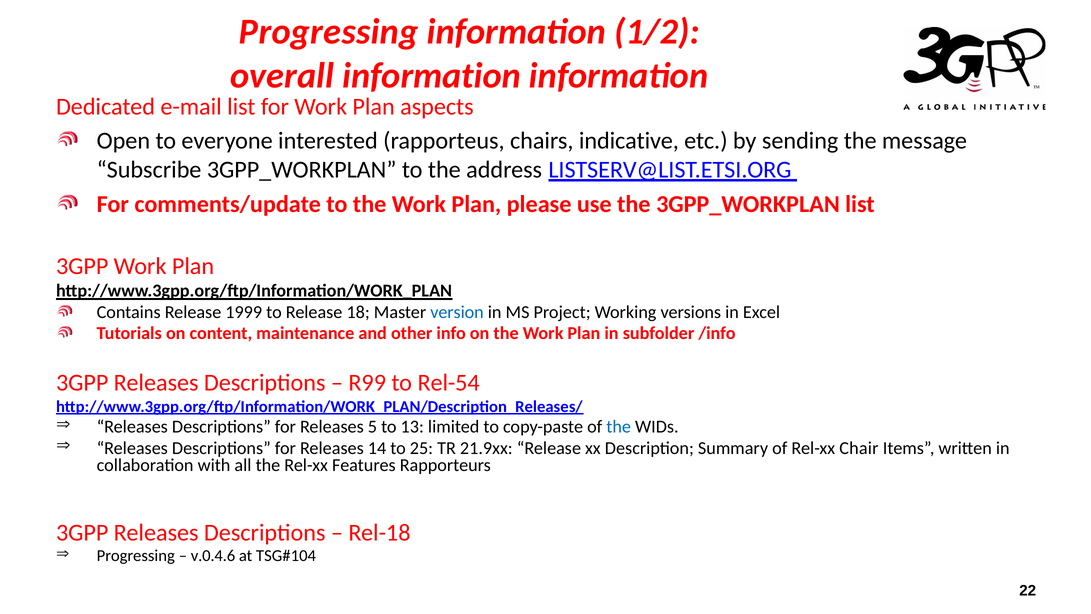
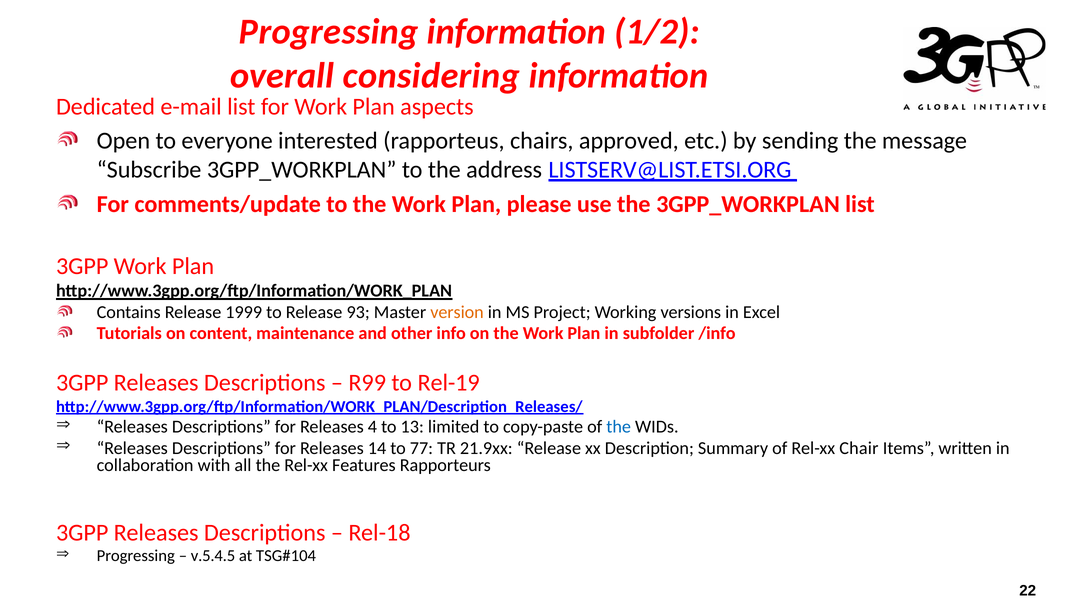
overall information: information -> considering
indicative: indicative -> approved
18: 18 -> 93
version colour: blue -> orange
Rel-54: Rel-54 -> Rel-19
5: 5 -> 4
25: 25 -> 77
v.0.4.6: v.0.4.6 -> v.5.4.5
